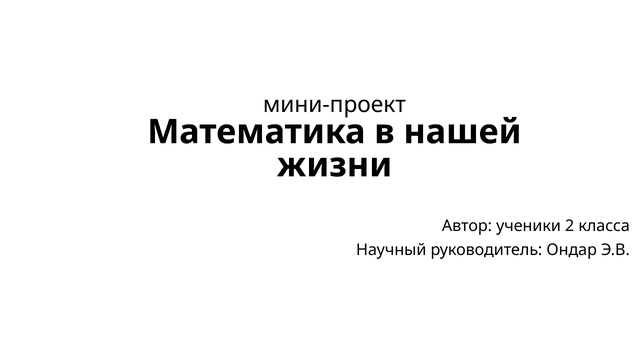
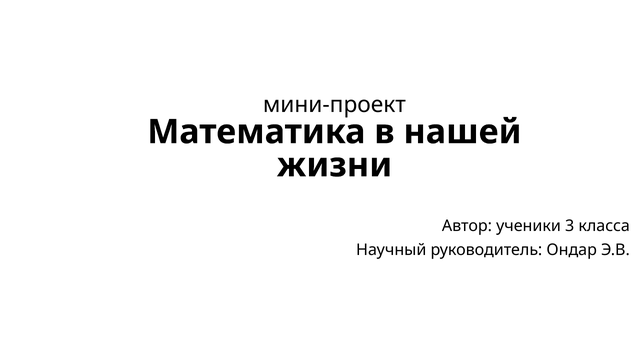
2: 2 -> 3
